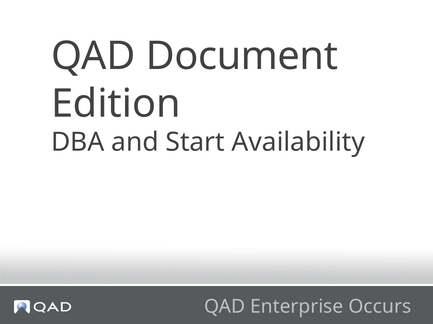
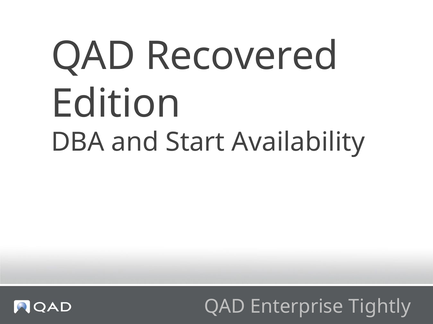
Document: Document -> Recovered
Occurs: Occurs -> Tightly
